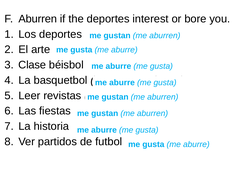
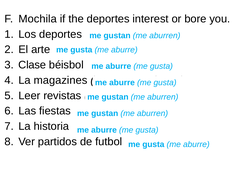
Aburren at (38, 19): Aburren -> Mochila
La basquetbol: basquetbol -> magazines
